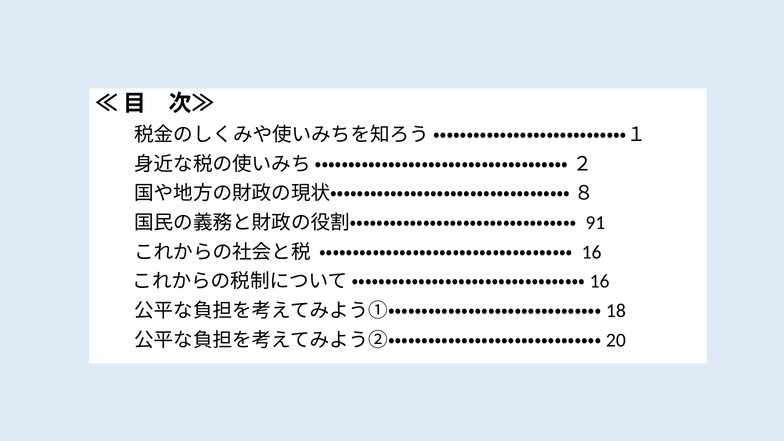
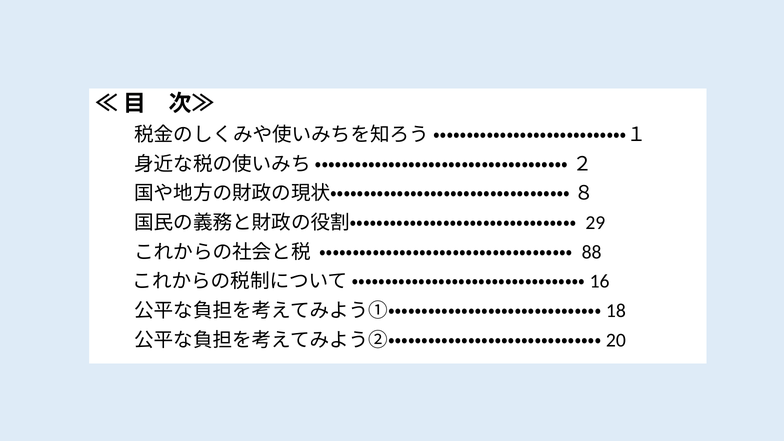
91: 91 -> 29
16: 16 -> 88
